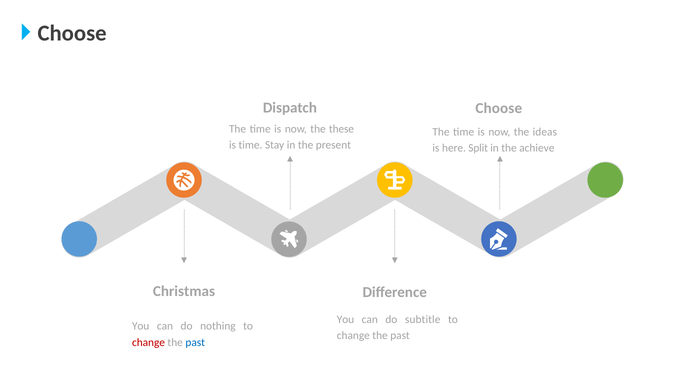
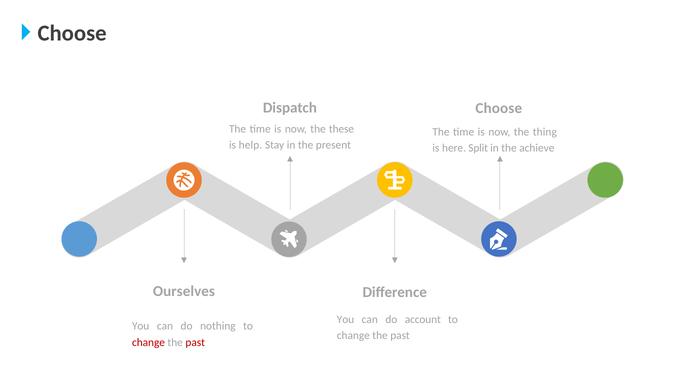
ideas: ideas -> thing
is time: time -> help
Christmas: Christmas -> Ourselves
subtitle: subtitle -> account
past at (195, 342) colour: blue -> red
